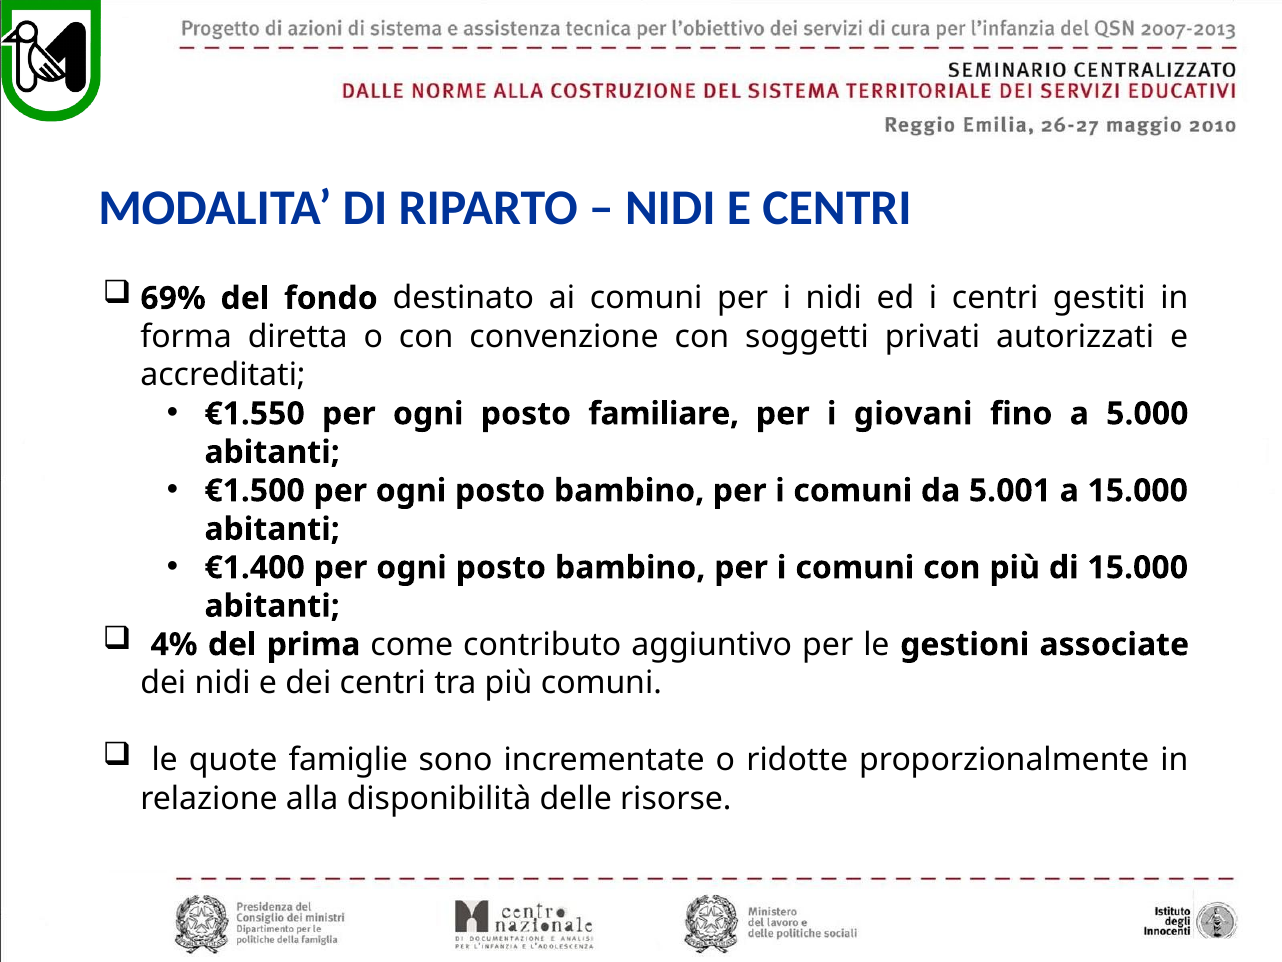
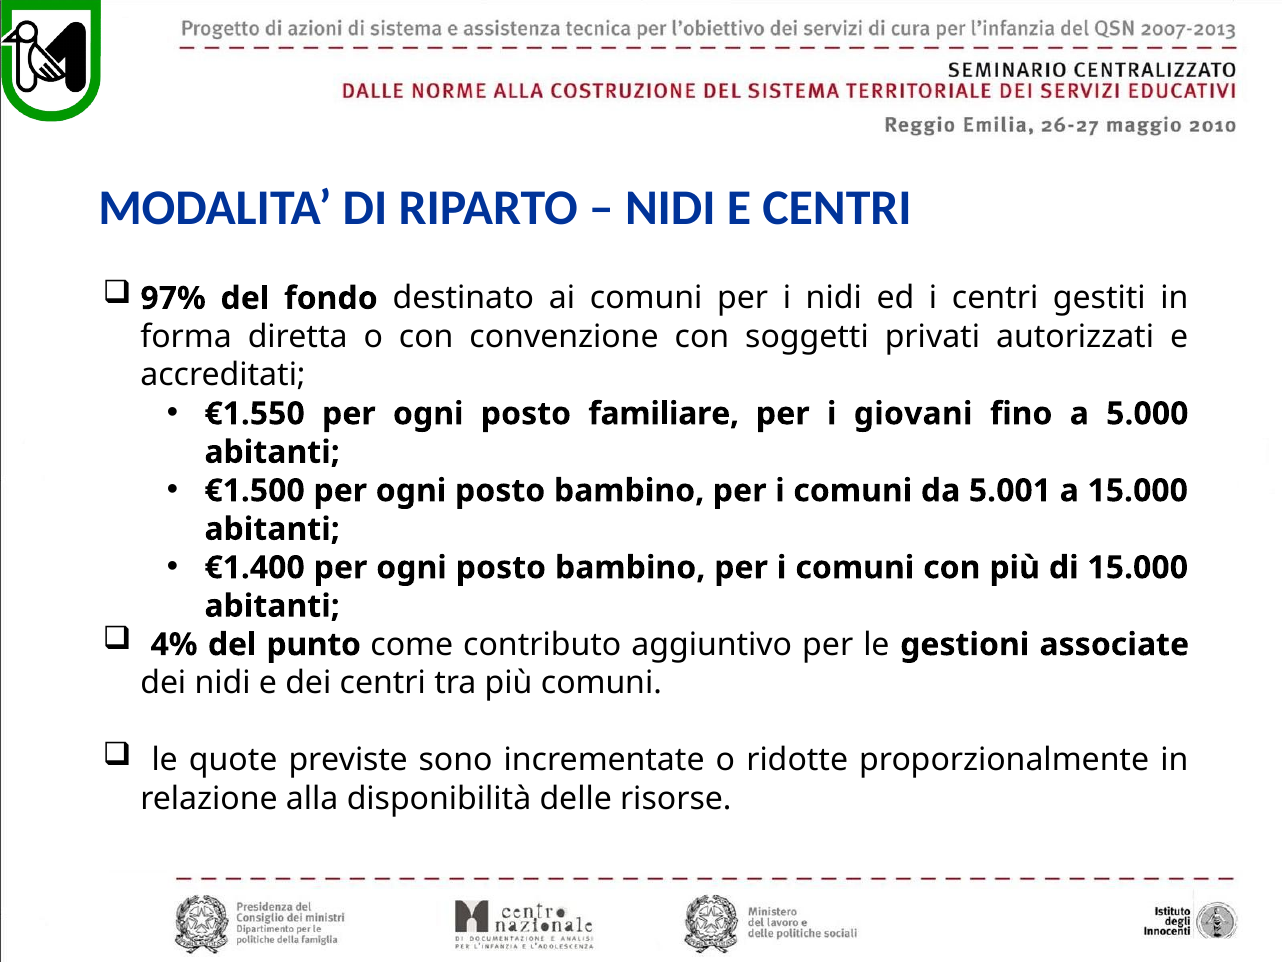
69%: 69% -> 97%
prima: prima -> punto
famiglie: famiglie -> previste
